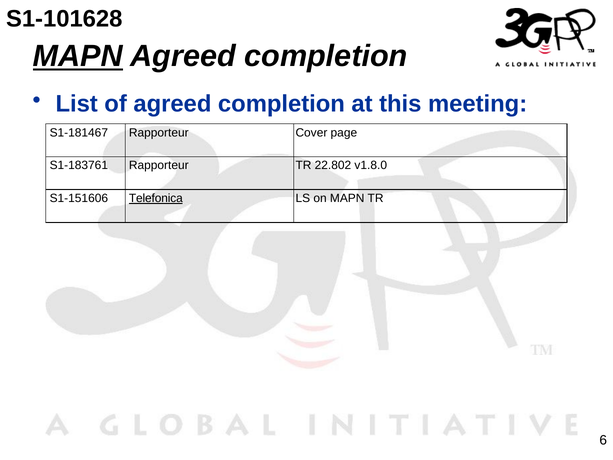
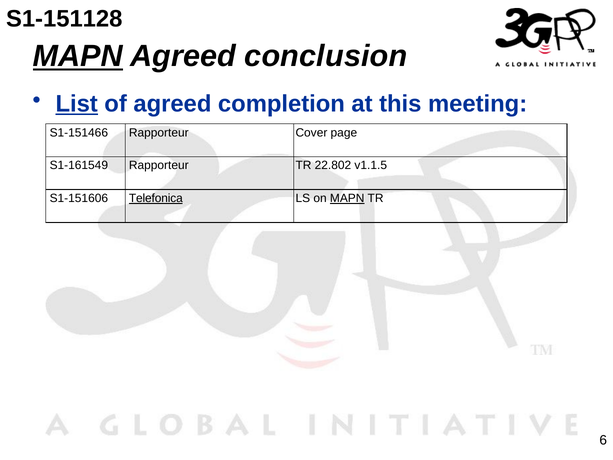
S1-101628: S1-101628 -> S1-151128
completion at (326, 56): completion -> conclusion
List underline: none -> present
S1-181467: S1-181467 -> S1-151466
S1-183761: S1-183761 -> S1-161549
v1.8.0: v1.8.0 -> v1.1.5
MAPN at (347, 198) underline: none -> present
